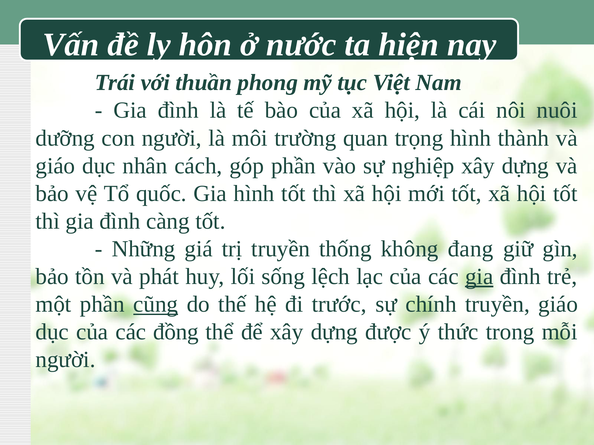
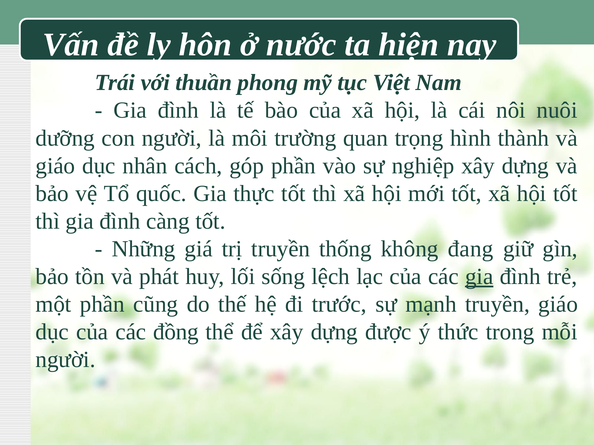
Gia hình: hình -> thực
cũng underline: present -> none
chính: chính -> mạnh
